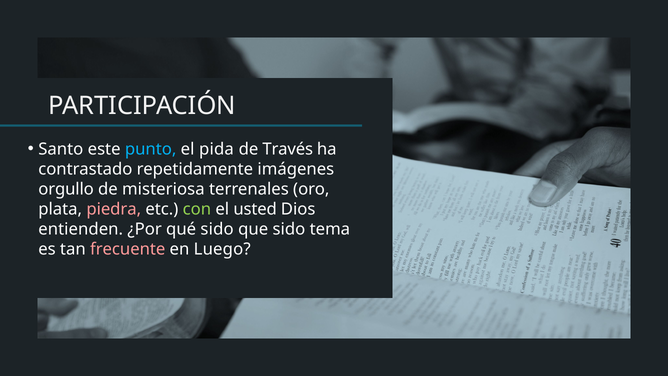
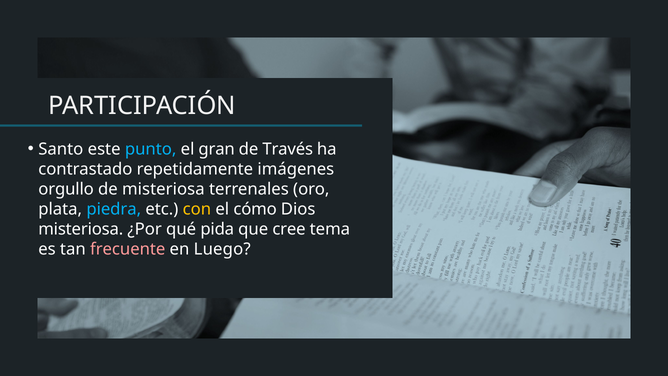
pida: pida -> gran
piedra colour: pink -> light blue
con colour: light green -> yellow
usted: usted -> cómo
entienden at (81, 229): entienden -> misteriosa
qué sido: sido -> pida
que sido: sido -> cree
